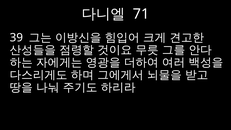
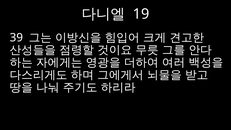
71: 71 -> 19
